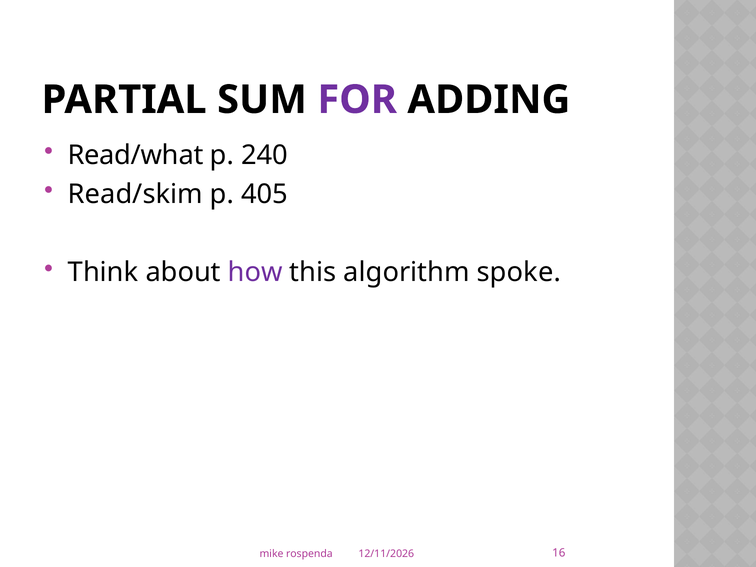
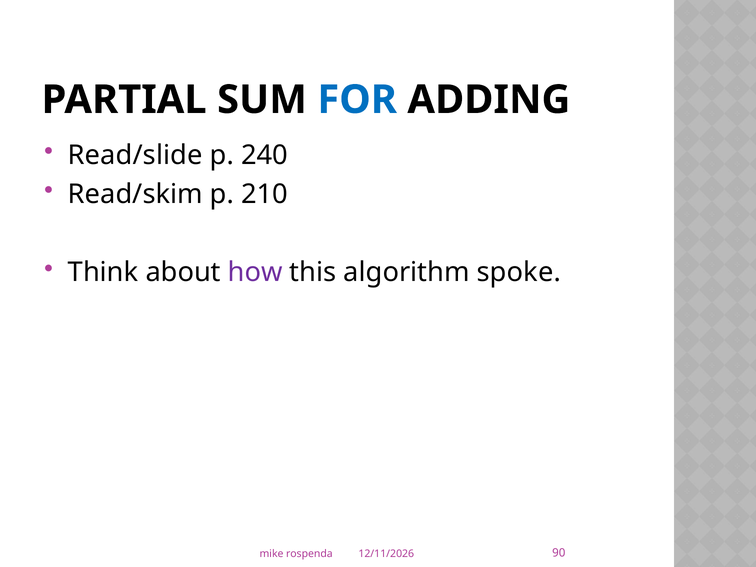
FOR colour: purple -> blue
Read/what: Read/what -> Read/slide
405: 405 -> 210
16: 16 -> 90
